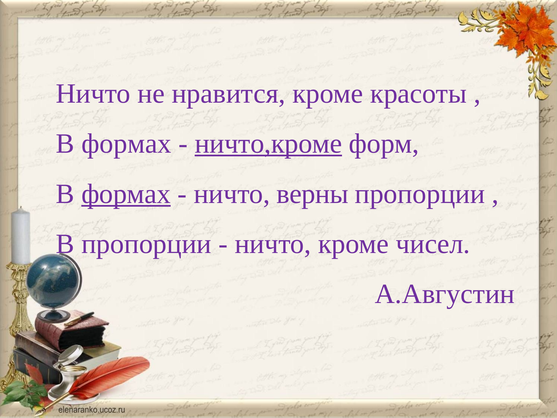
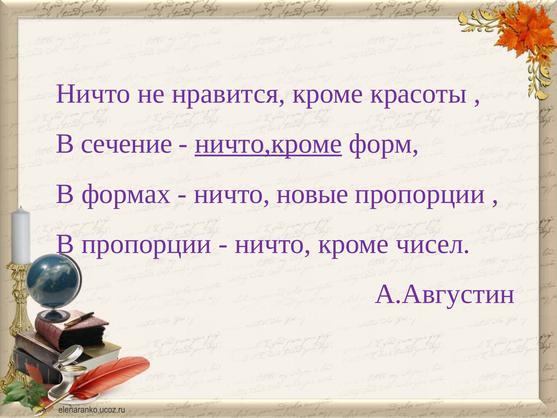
формах at (126, 144): формах -> сечение
формах at (126, 194) underline: present -> none
верны: верны -> новые
